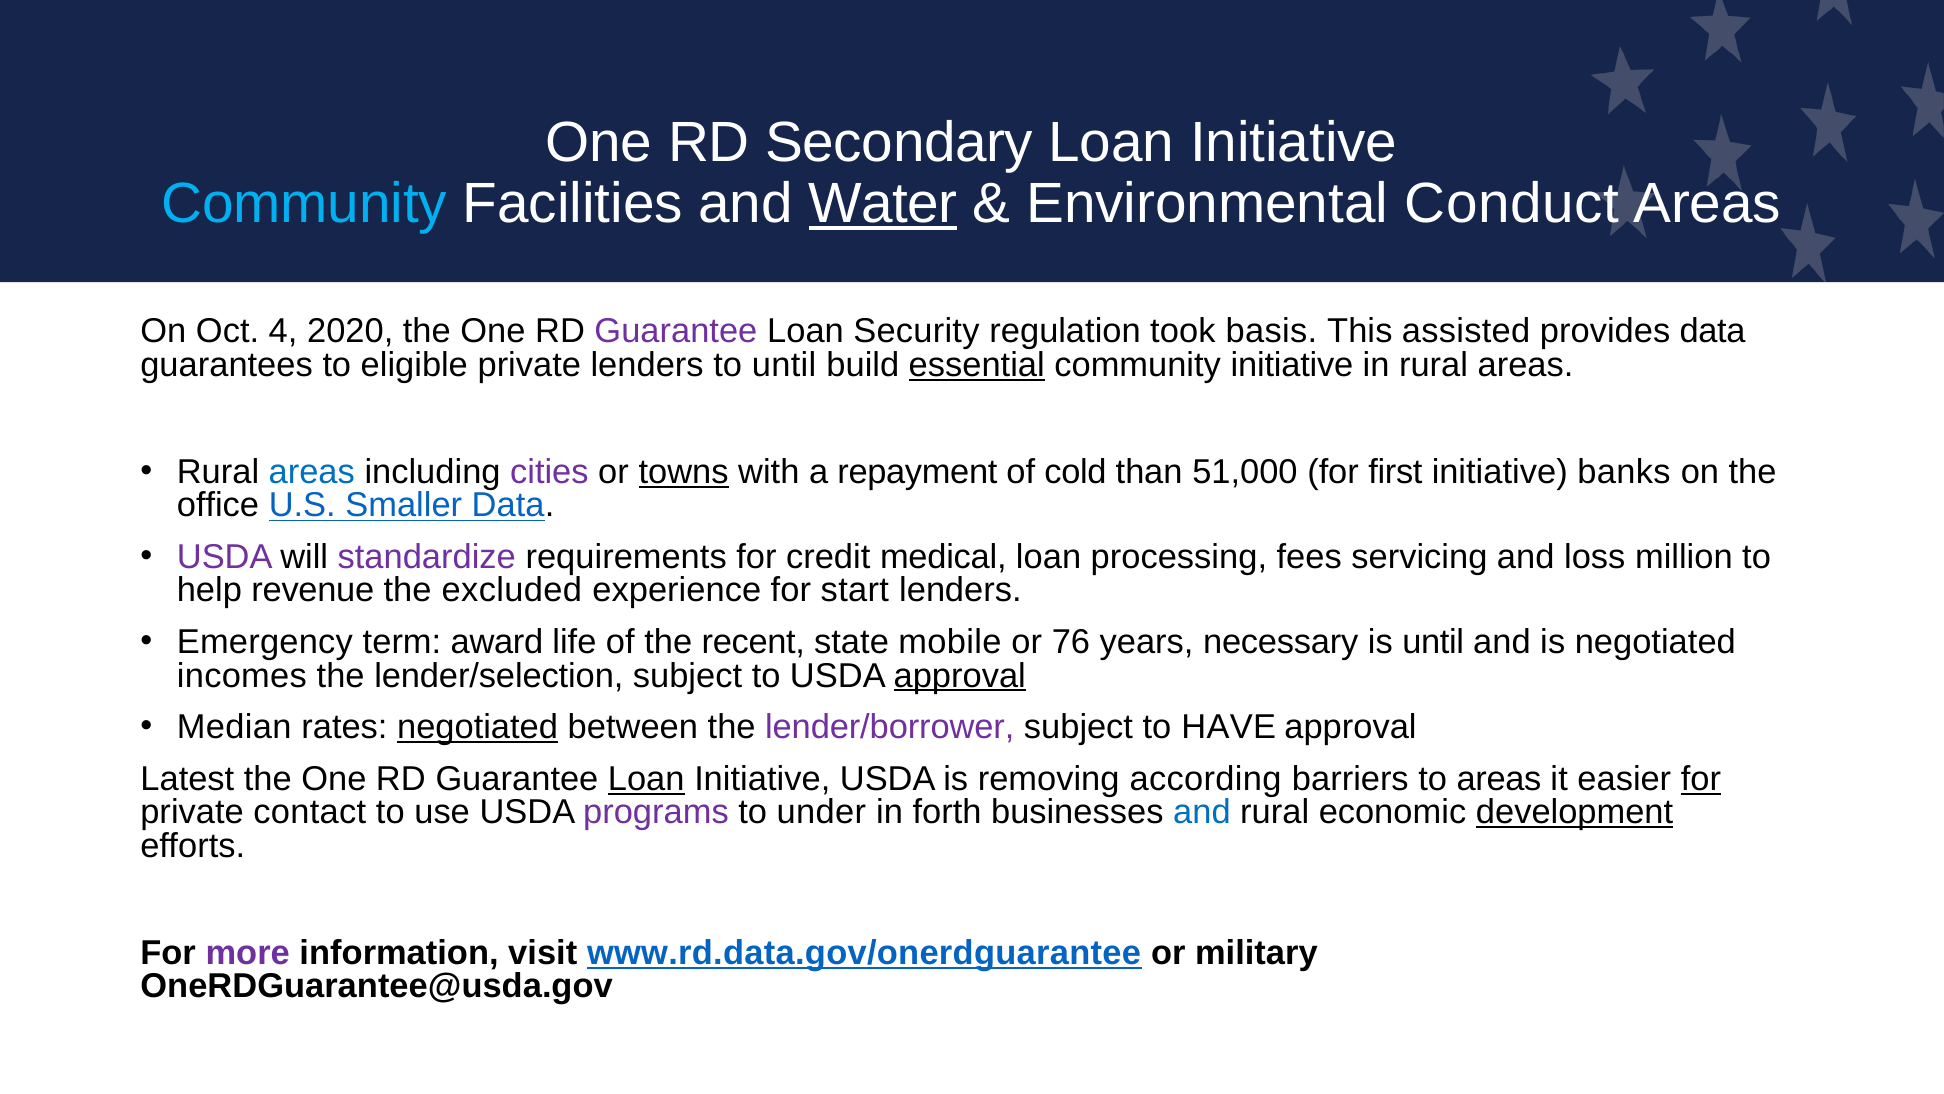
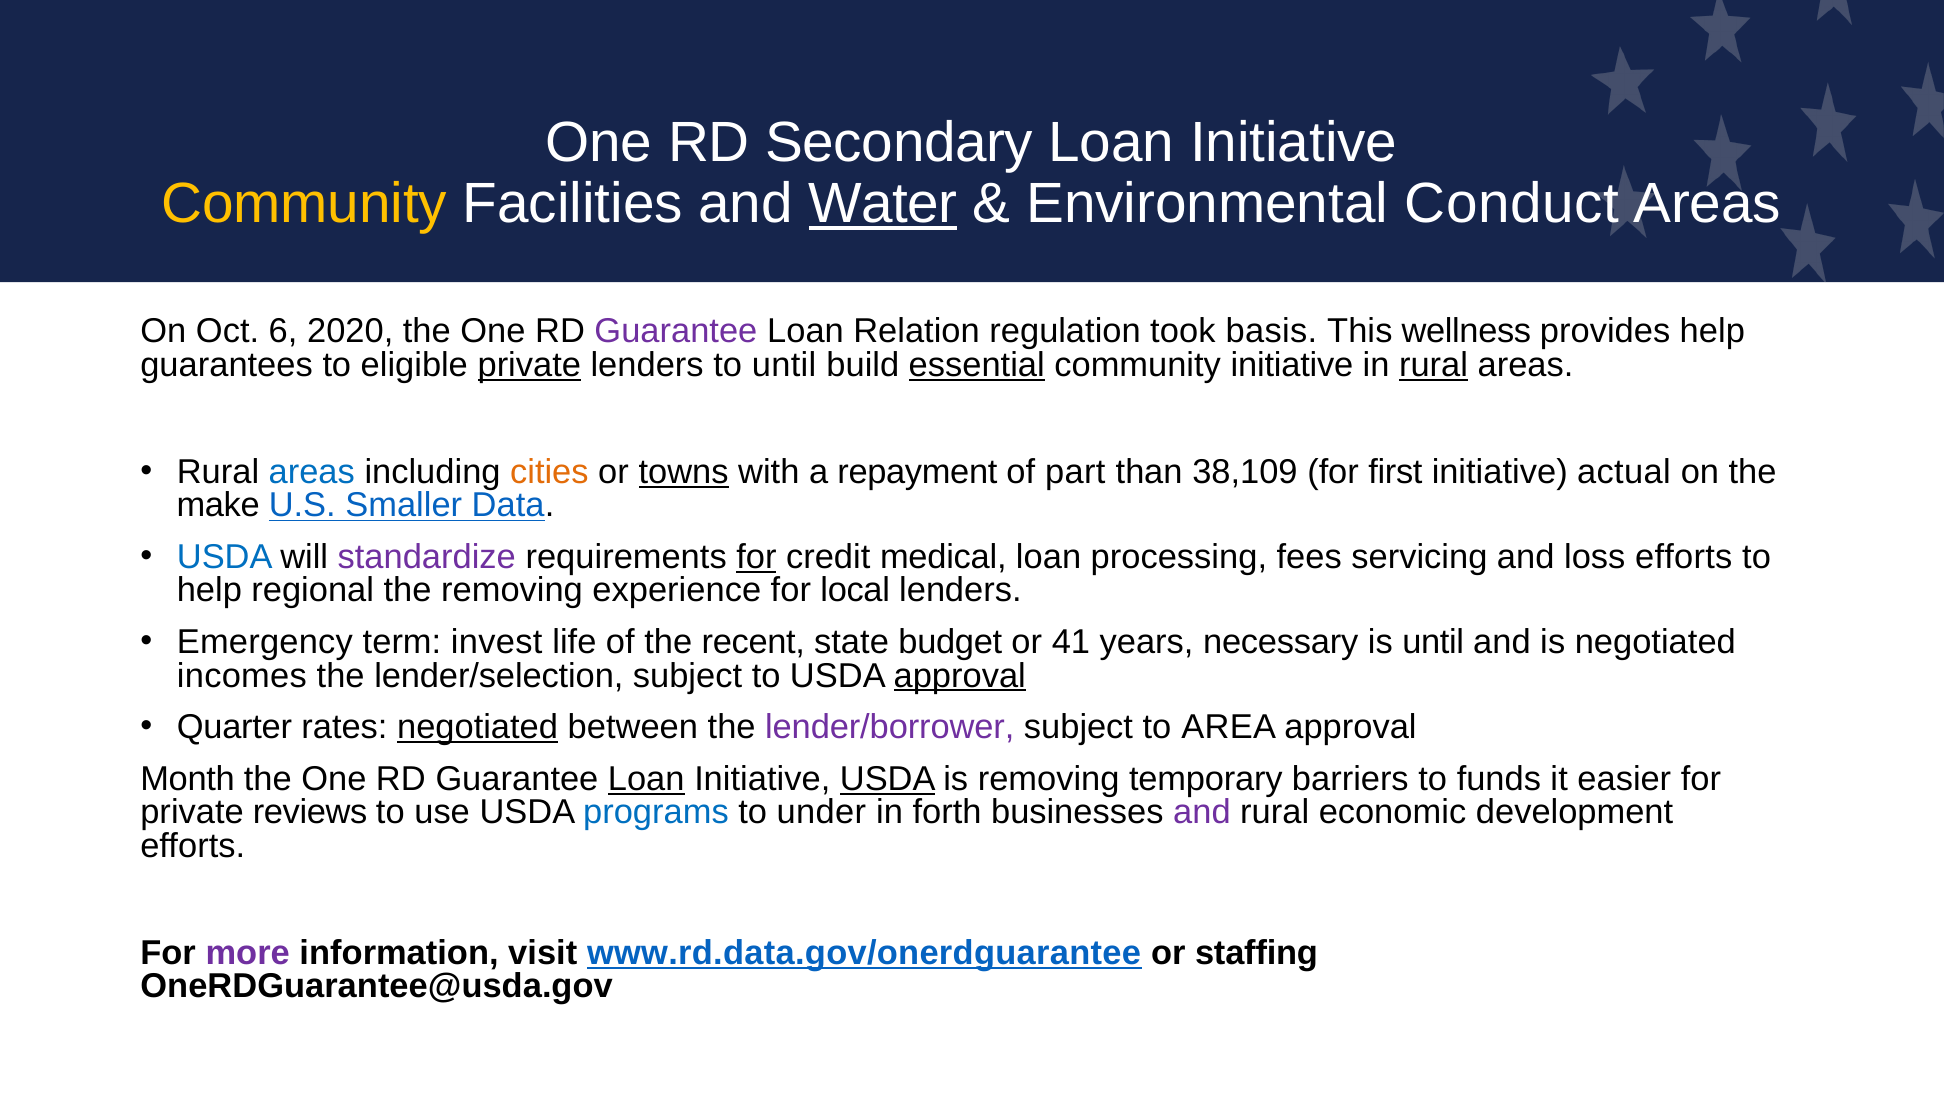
Community at (304, 204) colour: light blue -> yellow
4: 4 -> 6
Security: Security -> Relation
assisted: assisted -> wellness
provides data: data -> help
private at (529, 365) underline: none -> present
rural at (1434, 365) underline: none -> present
cities colour: purple -> orange
cold: cold -> part
51,000: 51,000 -> 38,109
banks: banks -> actual
office: office -> make
USDA at (225, 557) colour: purple -> blue
for at (756, 557) underline: none -> present
loss million: million -> efforts
revenue: revenue -> regional
the excluded: excluded -> removing
start: start -> local
award: award -> invest
mobile: mobile -> budget
76: 76 -> 41
Median: Median -> Quarter
HAVE: HAVE -> AREA
Latest: Latest -> Month
USDA at (888, 779) underline: none -> present
according: according -> temporary
to areas: areas -> funds
for at (1701, 779) underline: present -> none
contact: contact -> reviews
programs colour: purple -> blue
and at (1202, 812) colour: blue -> purple
development underline: present -> none
military: military -> staffing
